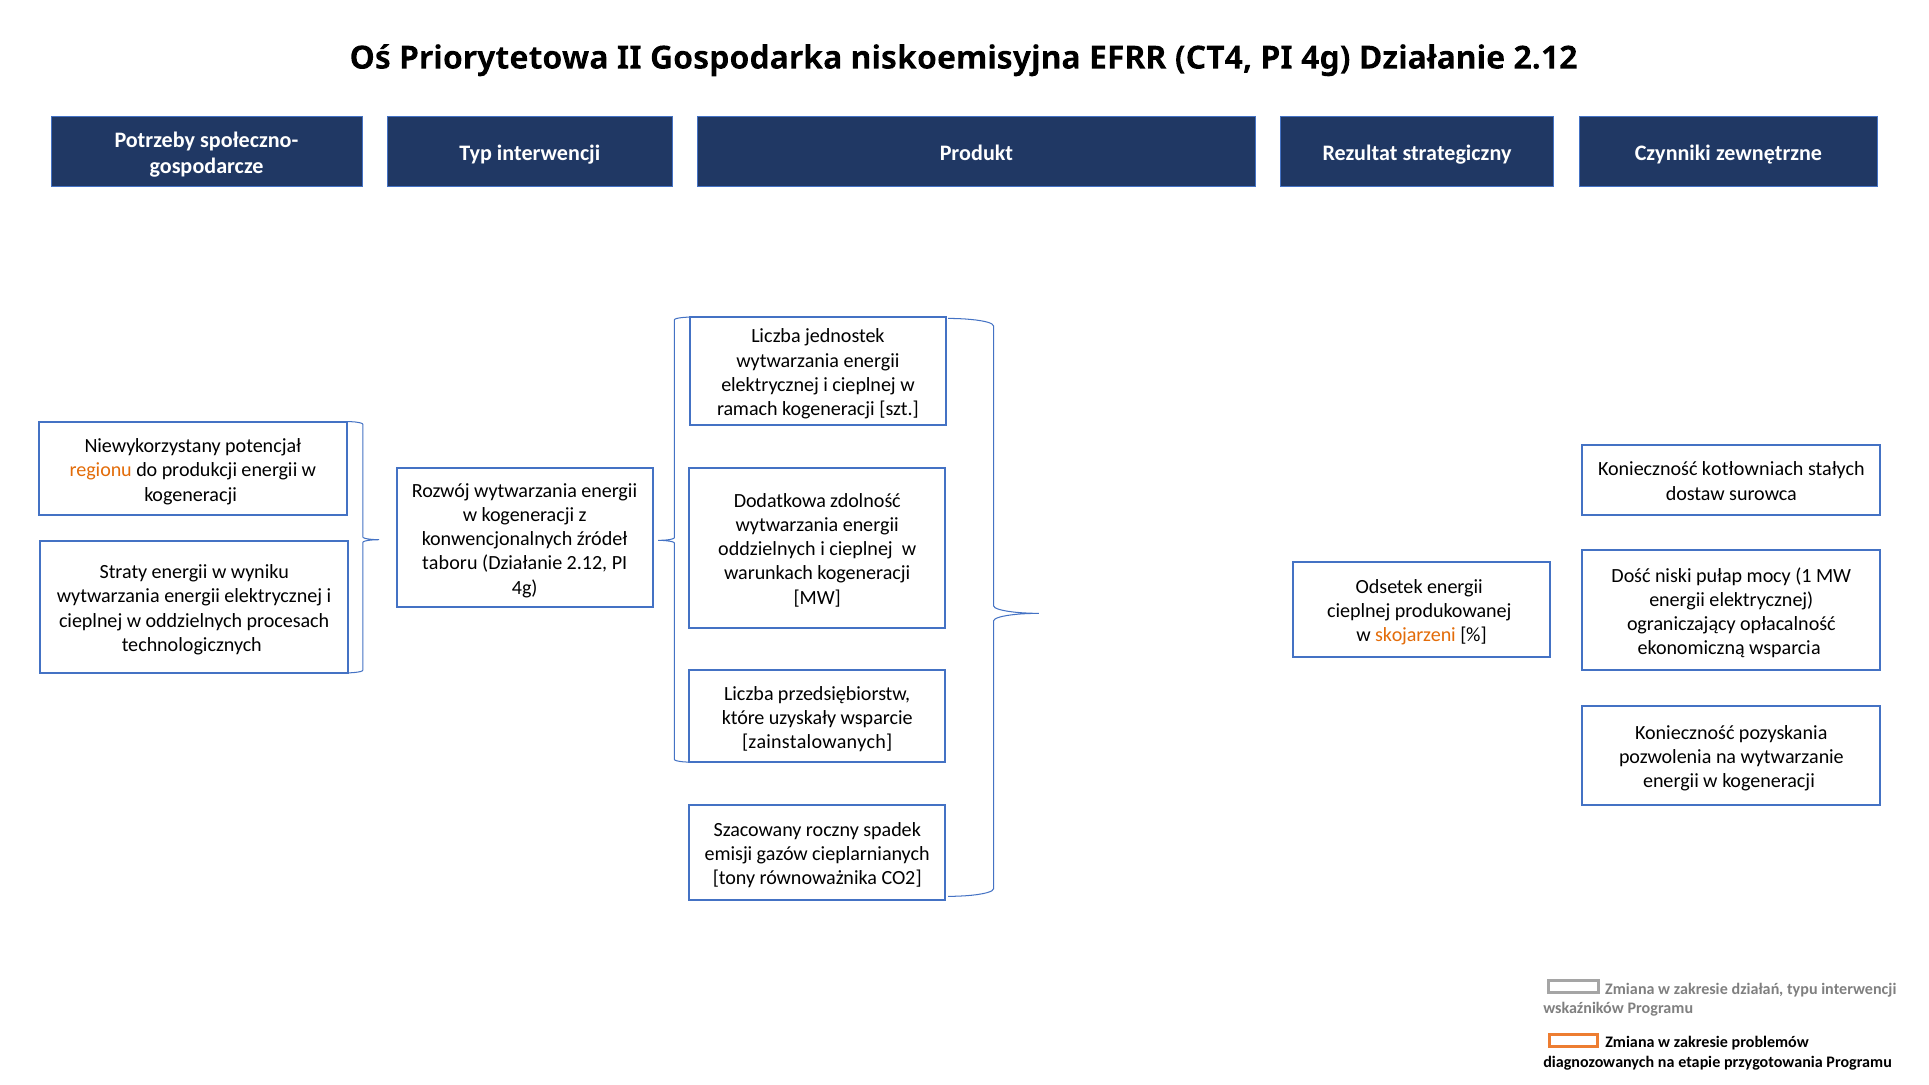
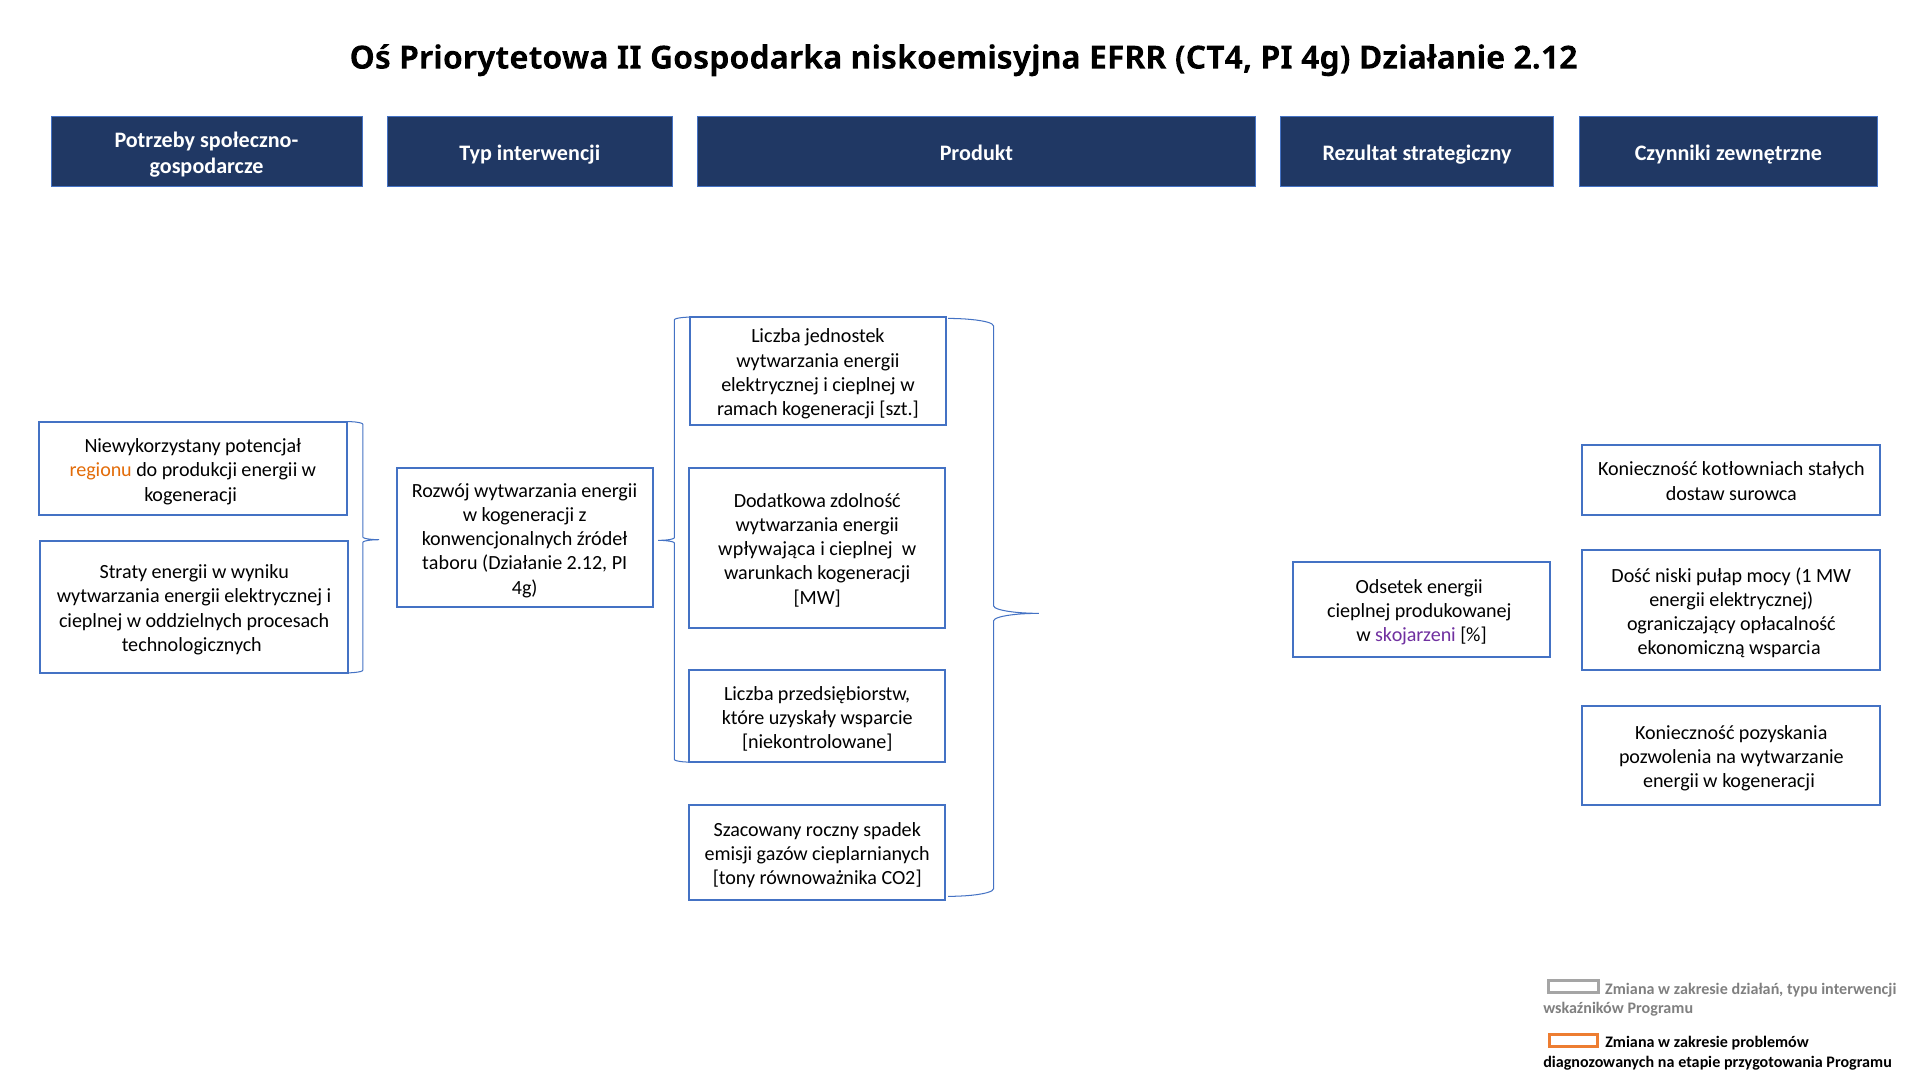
oddzielnych at (767, 549): oddzielnych -> wpływająca
skojarzeni colour: orange -> purple
zainstalowanych: zainstalowanych -> niekontrolowane
